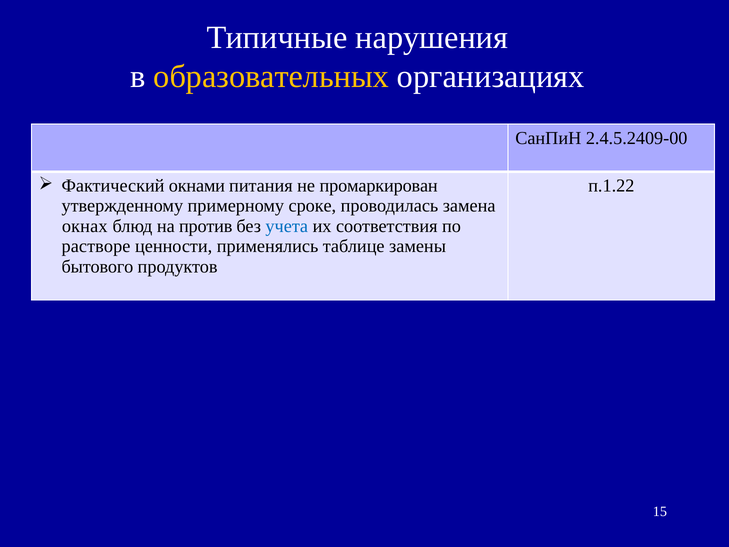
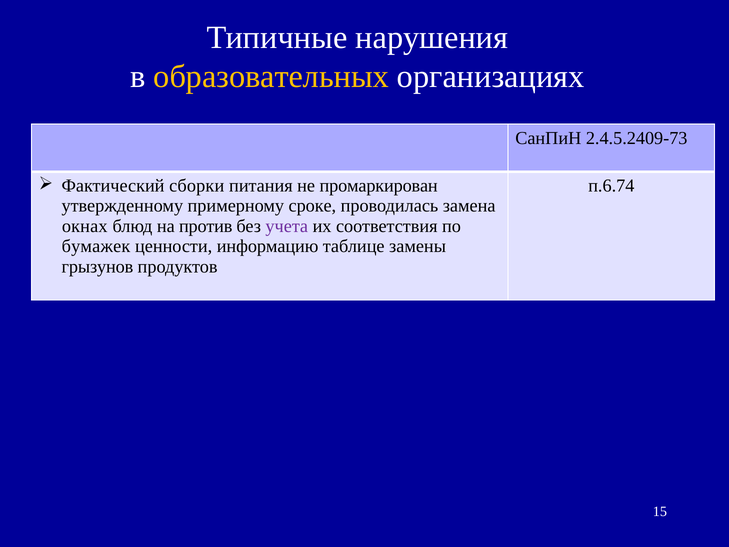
2.4.5.2409-00: 2.4.5.2409-00 -> 2.4.5.2409-73
окнами: окнами -> сборки
п.1.22: п.1.22 -> п.6.74
учета colour: blue -> purple
растворе: растворе -> бумажек
применялись: применялись -> информацию
бытового: бытового -> грызунов
